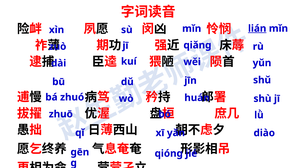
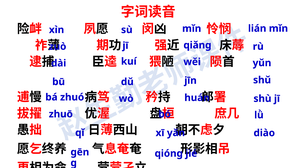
lián underline: present -> none
